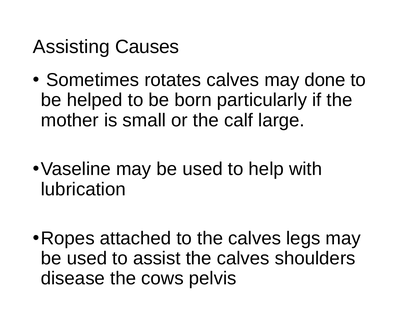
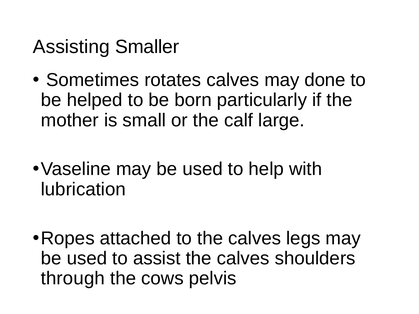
Causes: Causes -> Smaller
disease: disease -> through
